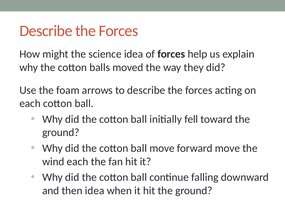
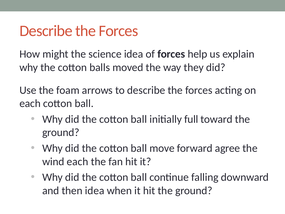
fell: fell -> full
forward move: move -> agree
